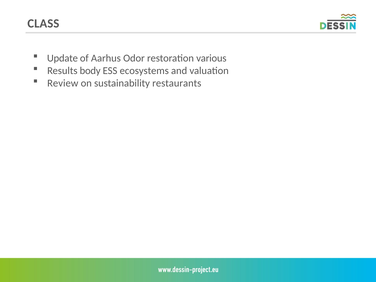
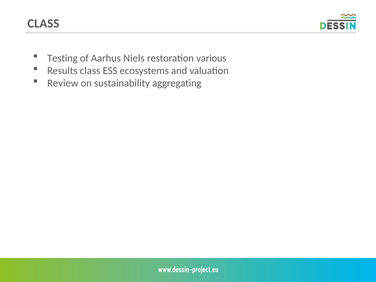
Update: Update -> Testing
Odor: Odor -> Niels
Results body: body -> class
restaurants: restaurants -> aggregating
